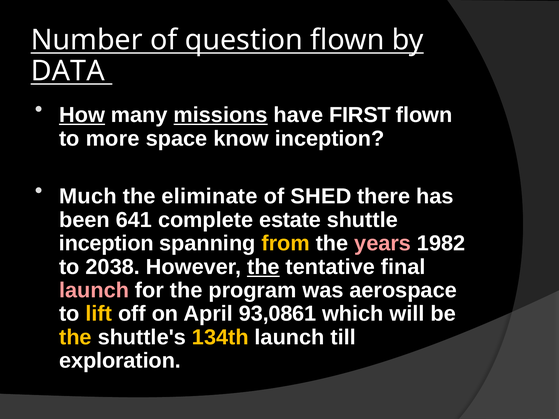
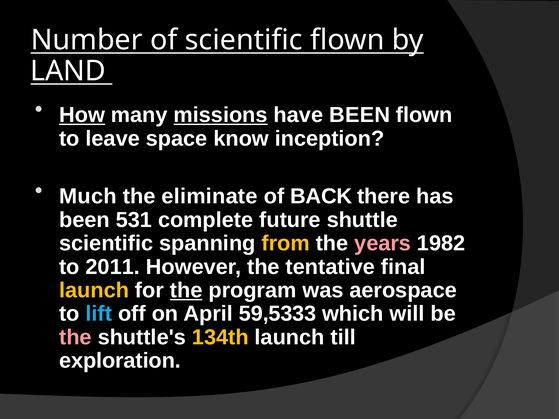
of question: question -> scientific
DATA: DATA -> LAND
have FIRST: FIRST -> BEEN
more: more -> leave
SHED: SHED -> BACK
641: 641 -> 531
estate: estate -> future
inception at (106, 244): inception -> scientific
2038: 2038 -> 2011
the at (263, 267) underline: present -> none
launch at (94, 291) colour: pink -> yellow
the at (186, 291) underline: none -> present
lift colour: yellow -> light blue
93,0861: 93,0861 -> 59,5333
the at (75, 337) colour: yellow -> pink
